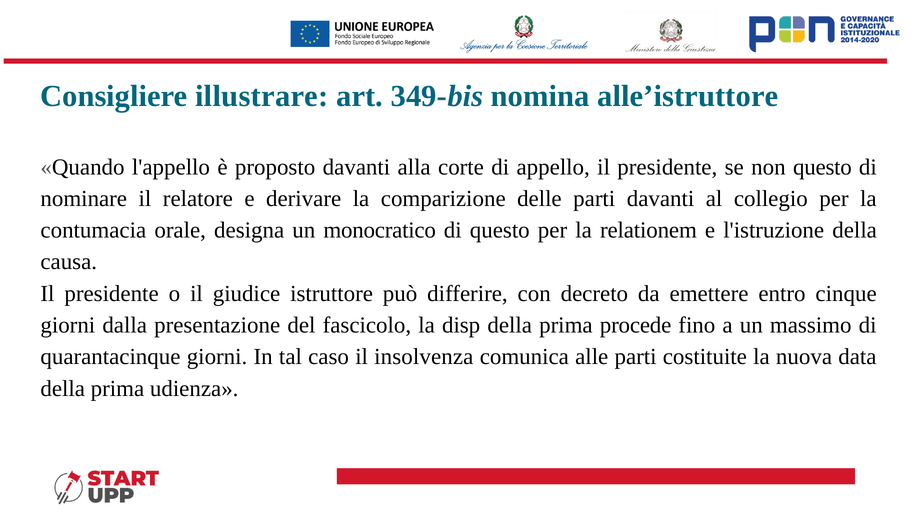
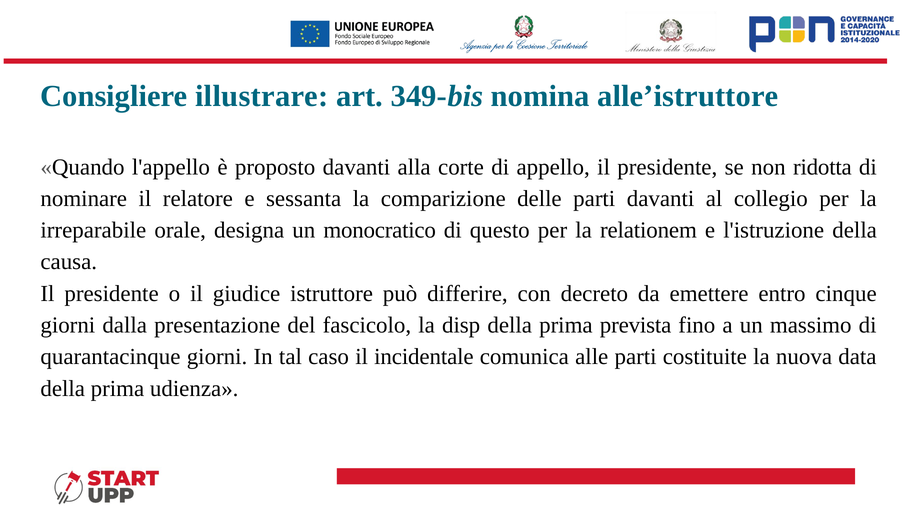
non questo: questo -> ridotta
derivare: derivare -> sessanta
contumacia: contumacia -> irreparabile
procede: procede -> prevista
insolvenza: insolvenza -> incidentale
